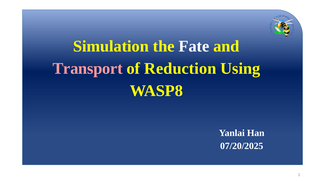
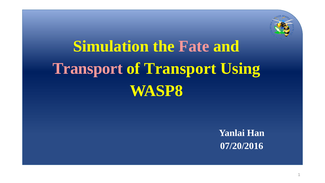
Fate colour: white -> pink
of Reduction: Reduction -> Transport
07/20/2025: 07/20/2025 -> 07/20/2016
